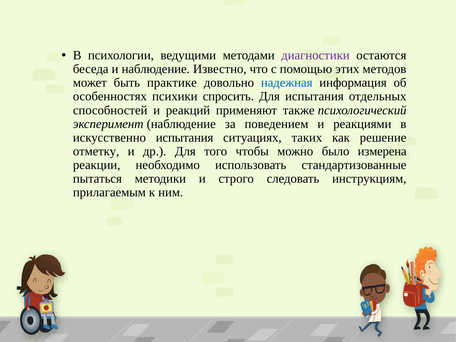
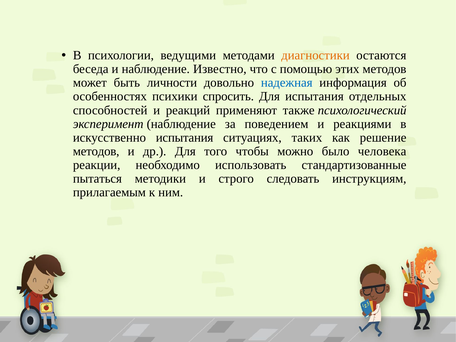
диагностики colour: purple -> orange
практике: практике -> личности
отметку at (96, 151): отметку -> методов
измерена: измерена -> человека
